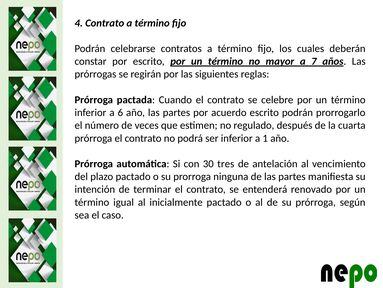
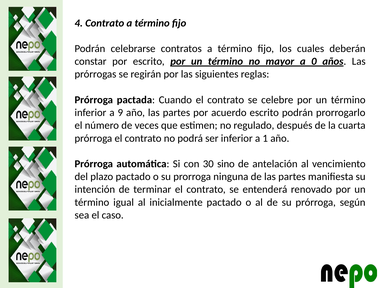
7: 7 -> 0
6: 6 -> 9
tres: tres -> sino
